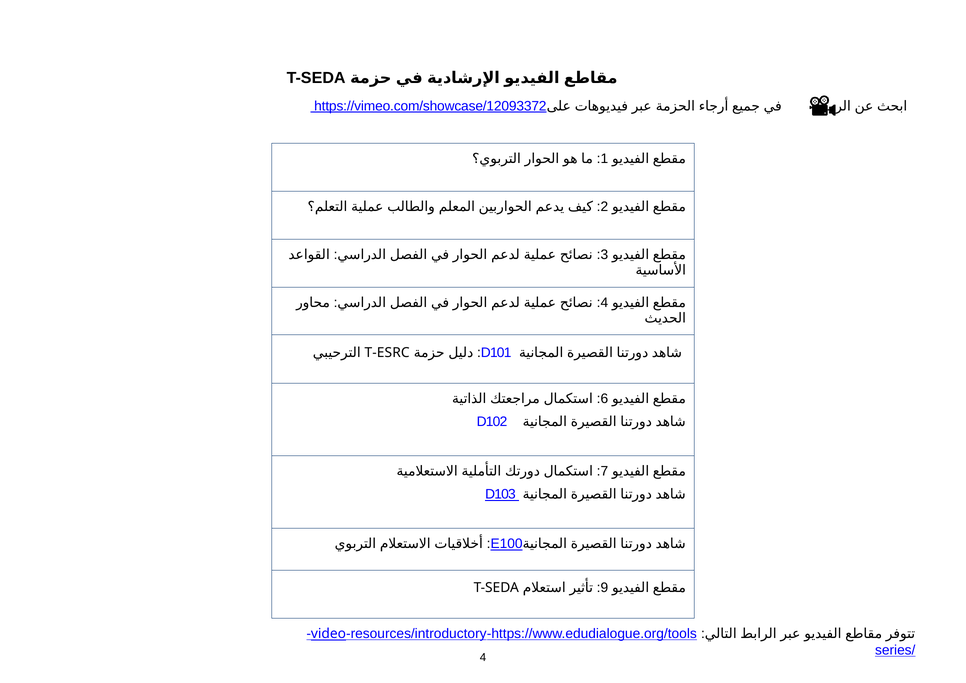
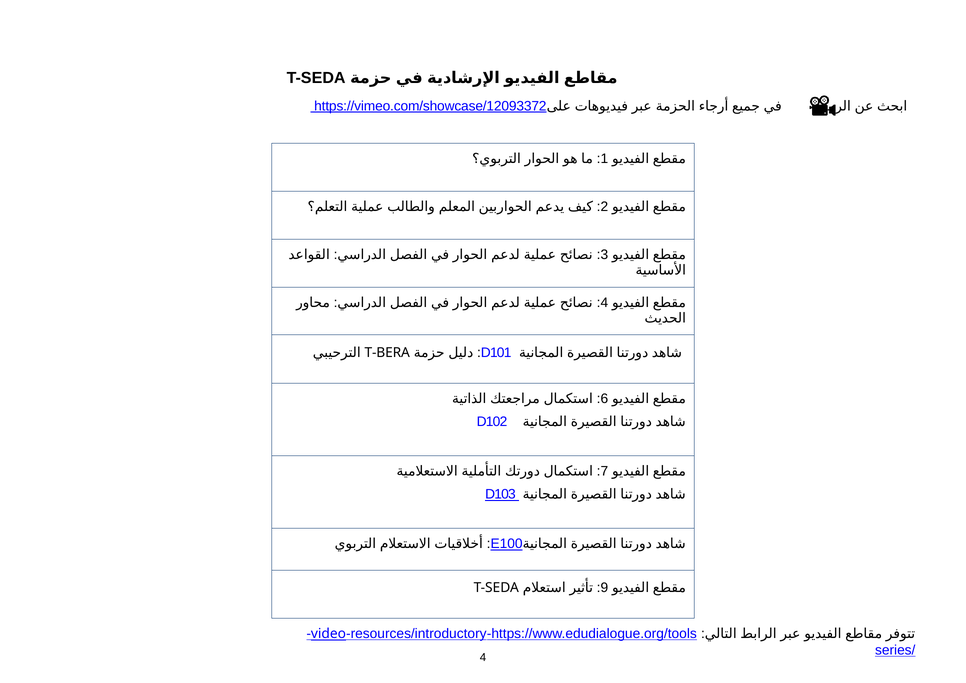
T-ESRC: T-ESRC -> T-BERA
